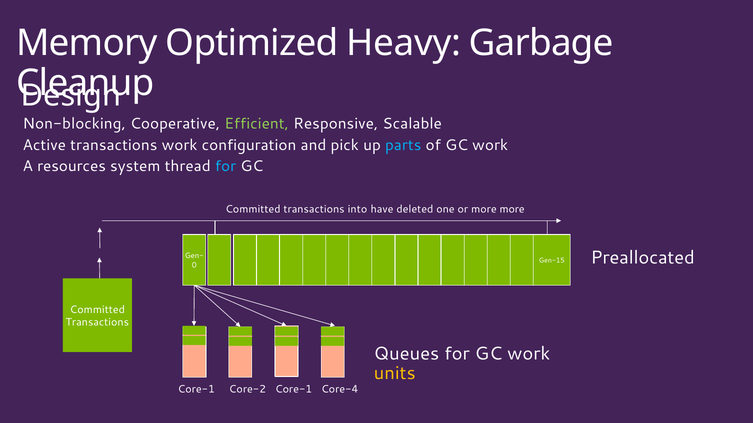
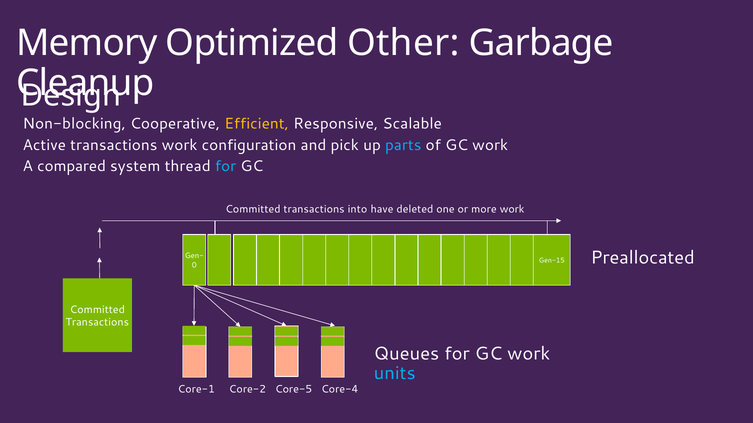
Heavy: Heavy -> Other
Efficient colour: light green -> yellow
resources: resources -> compared
more more: more -> work
units colour: yellow -> light blue
Core-2 Core-1: Core-1 -> Core-5
